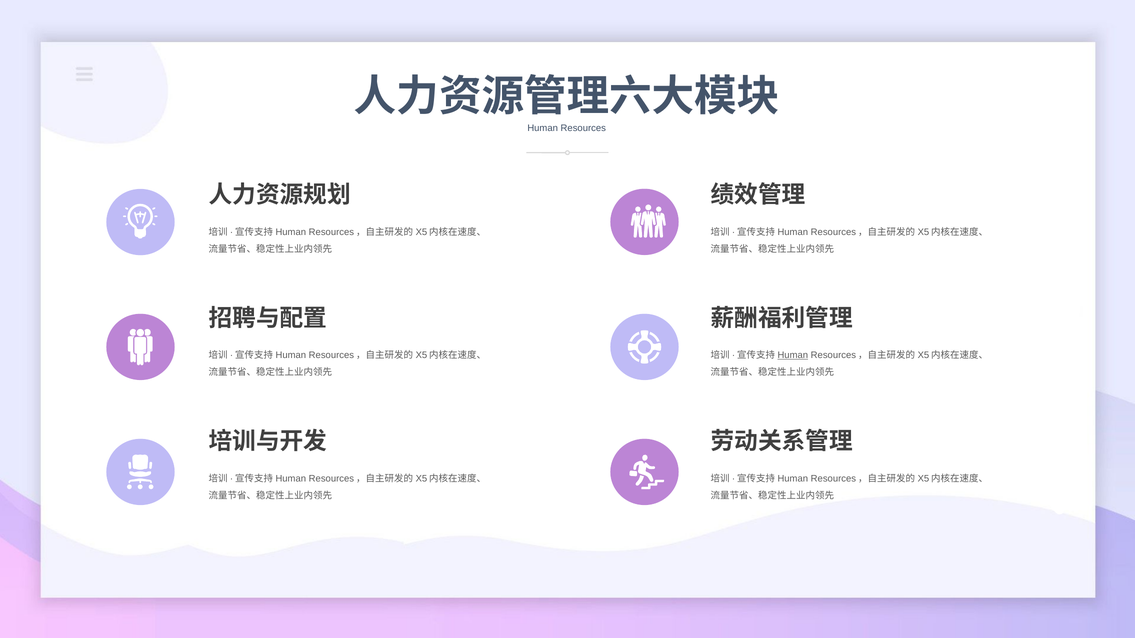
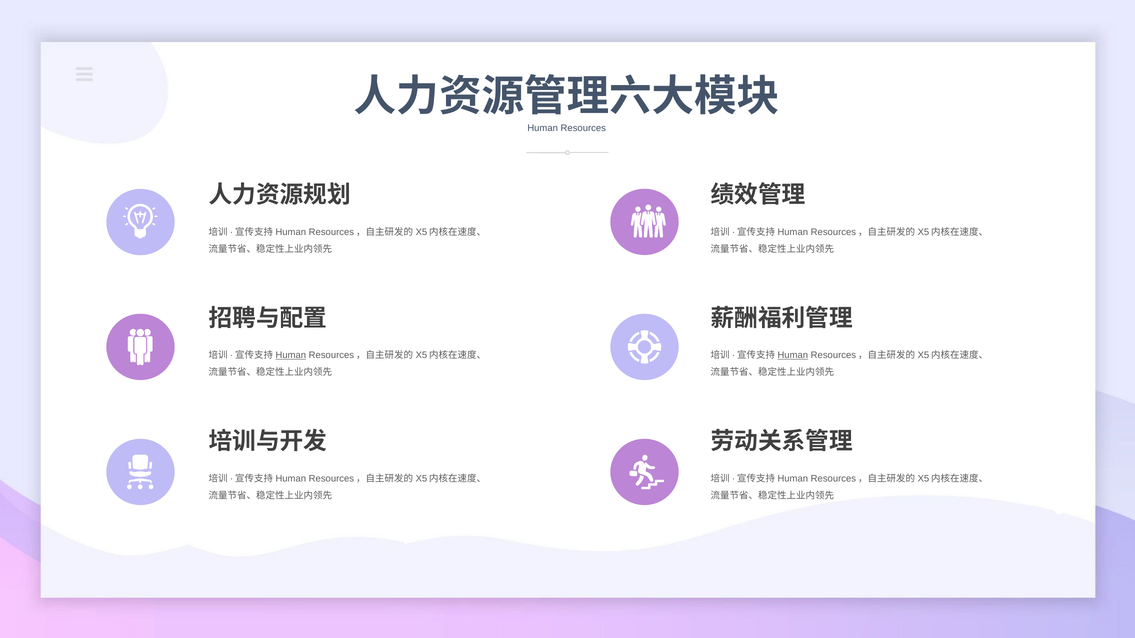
Human at (291, 355) underline: none -> present
